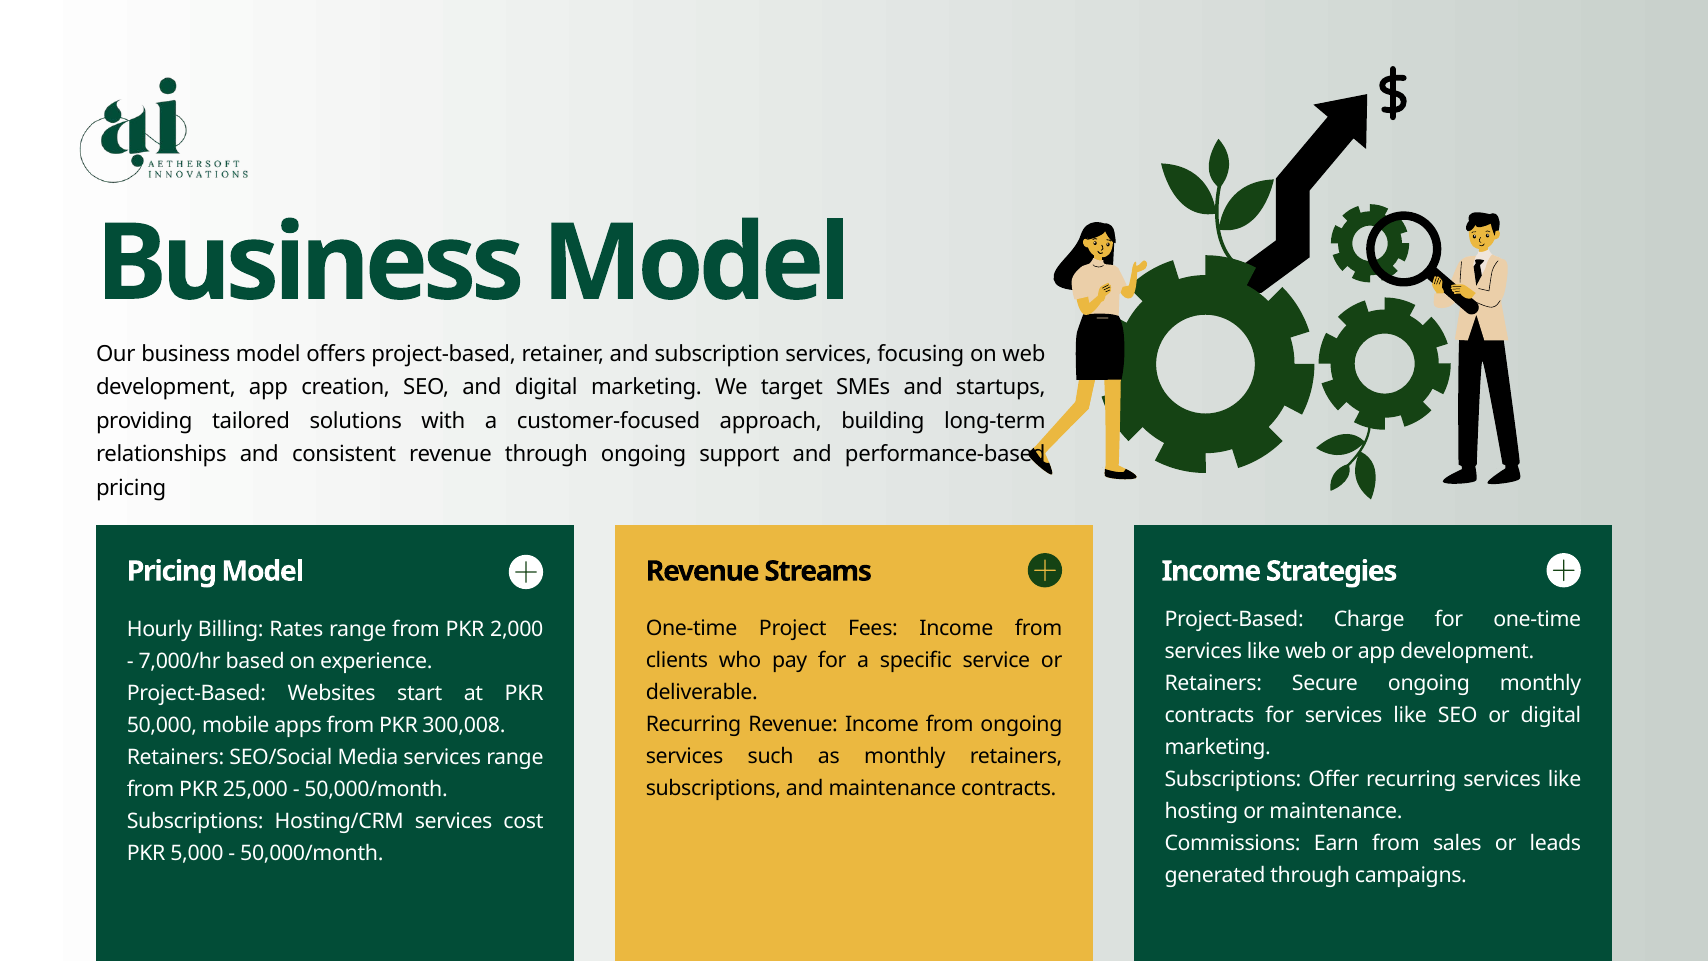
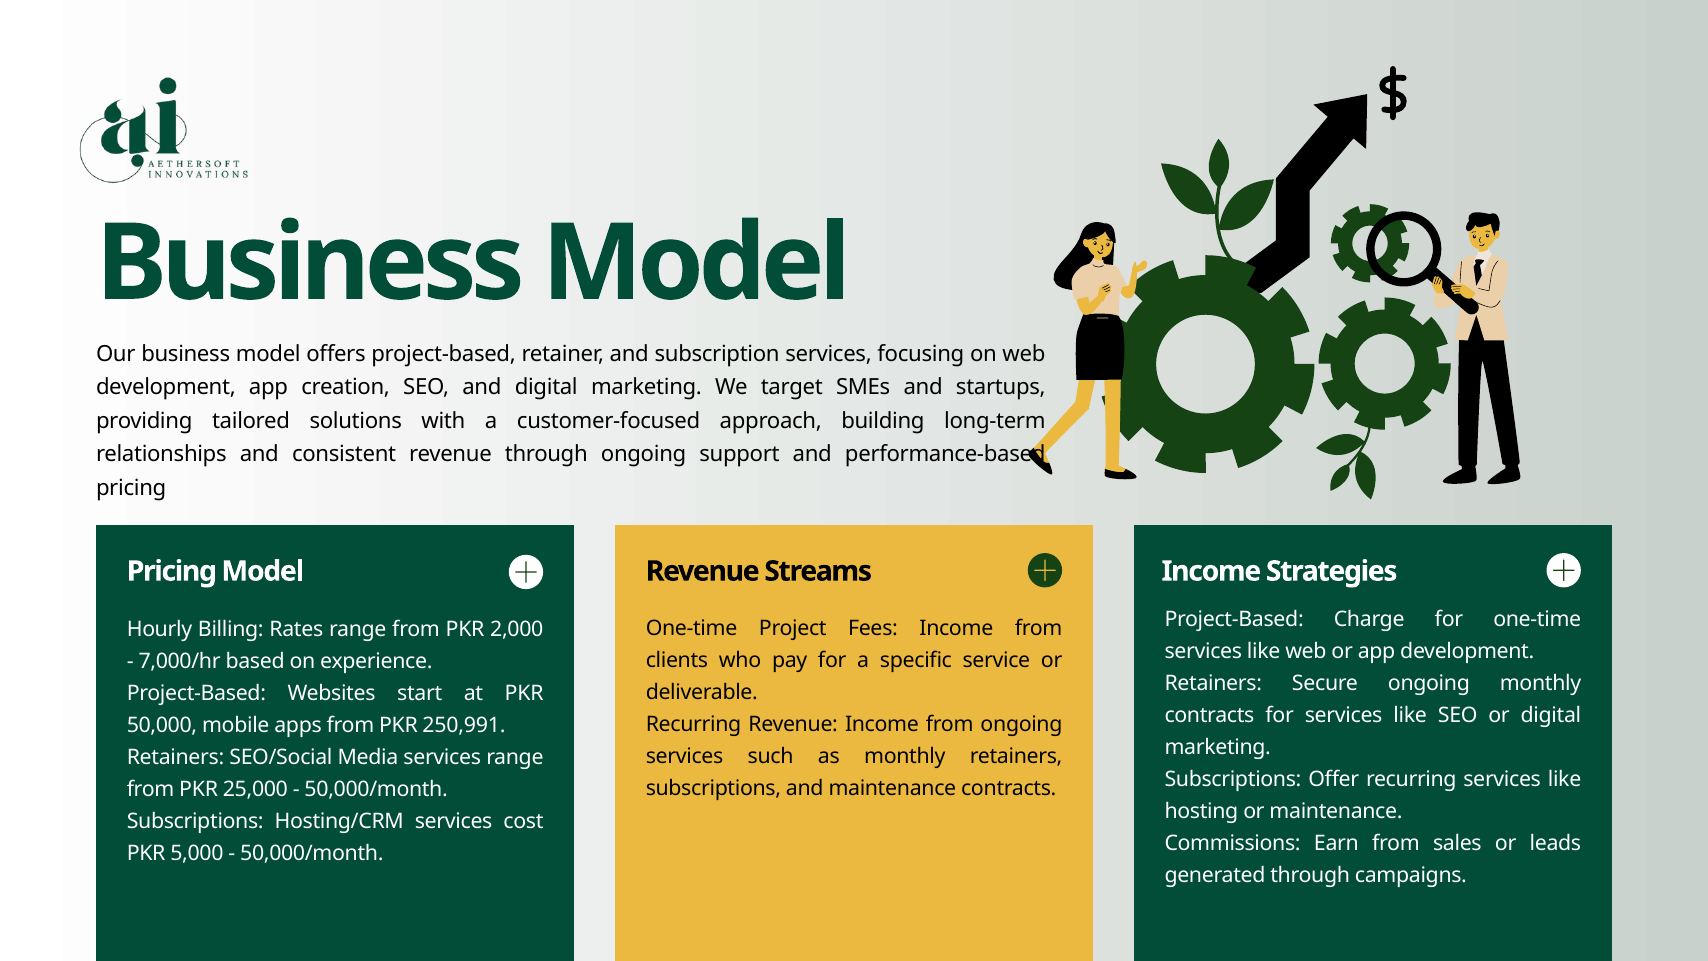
300,008: 300,008 -> 250,991
